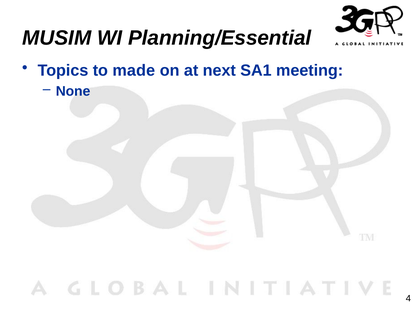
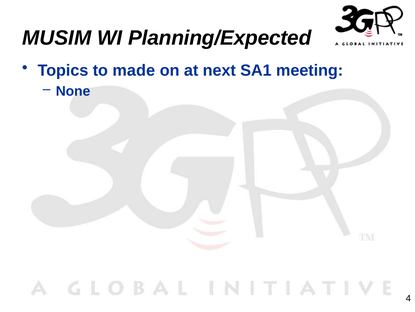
Planning/Essential: Planning/Essential -> Planning/Expected
